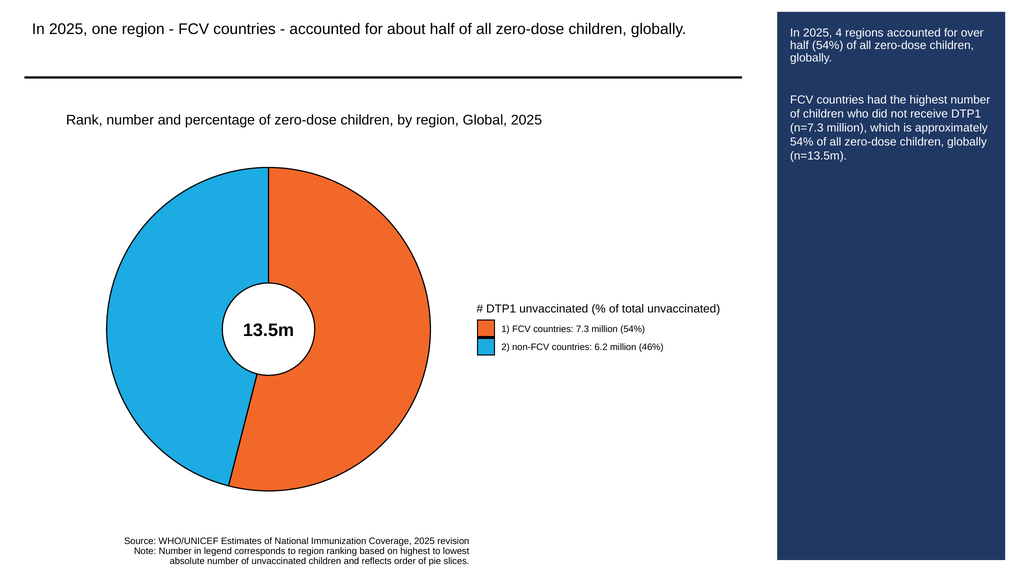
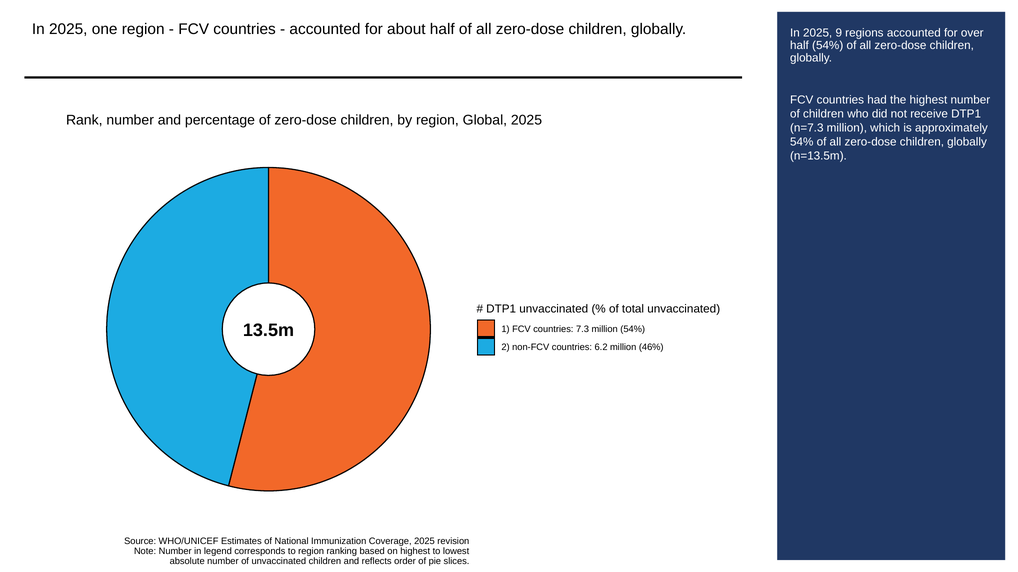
4: 4 -> 9
